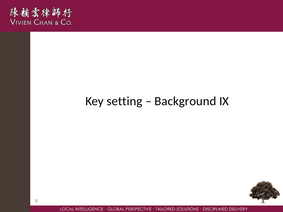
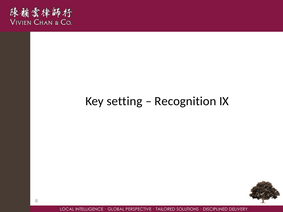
Background: Background -> Recognition
